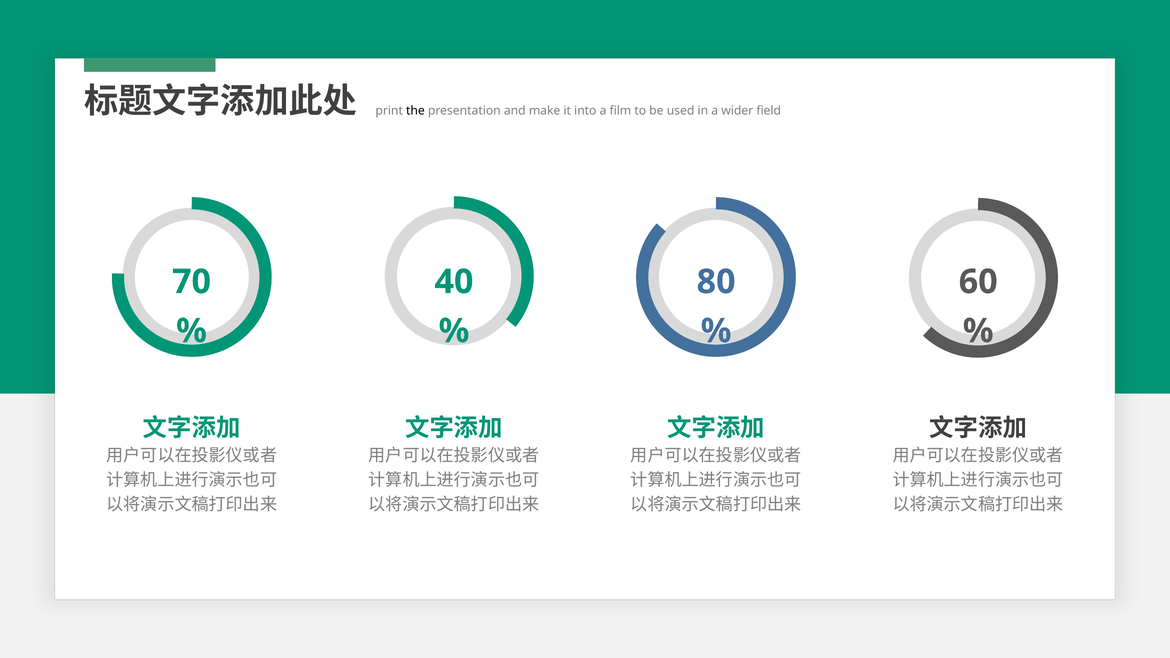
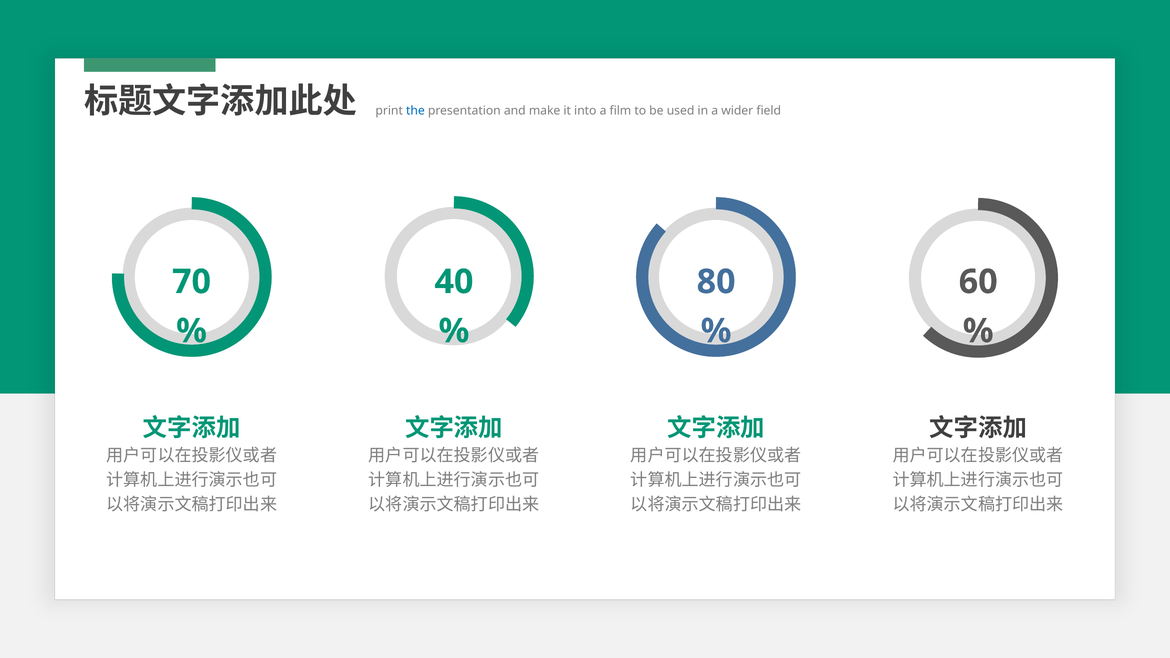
the colour: black -> blue
